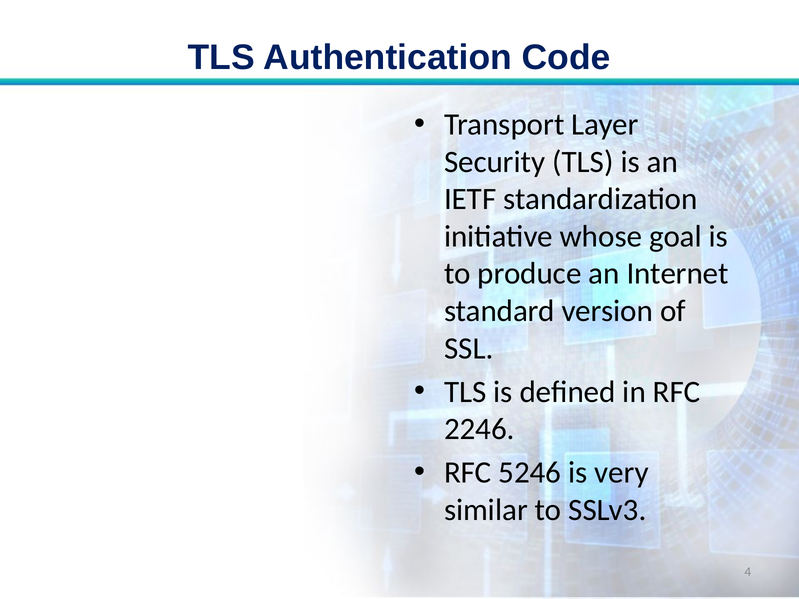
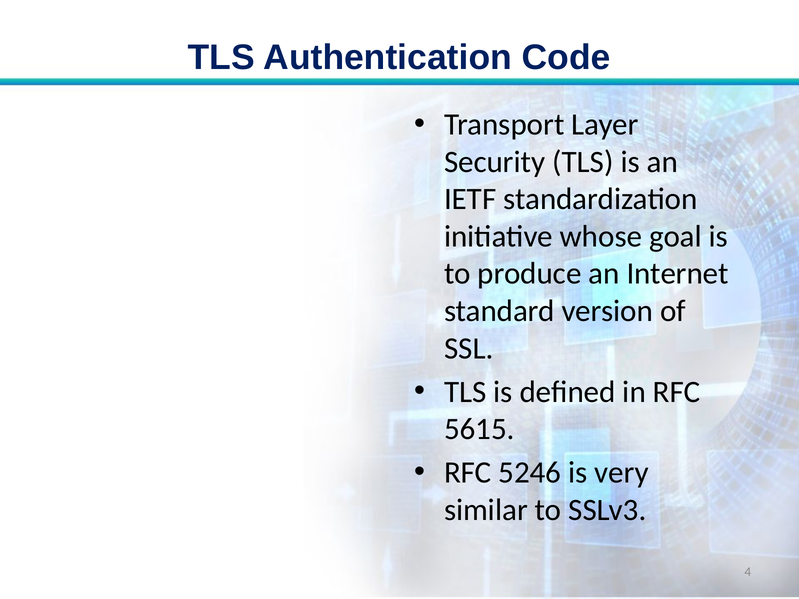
2246: 2246 -> 5615
